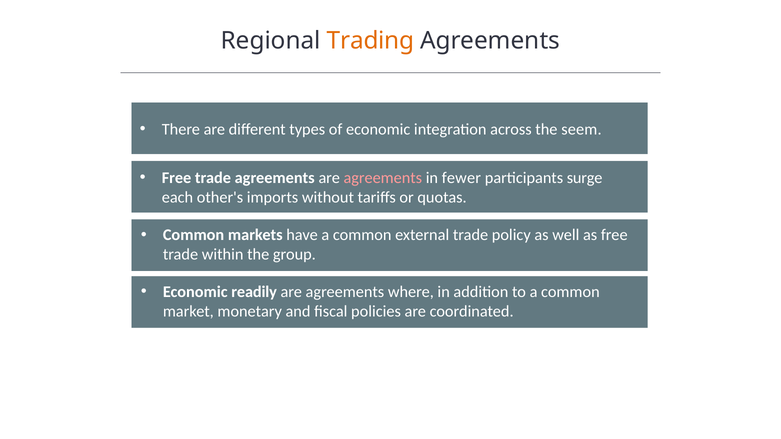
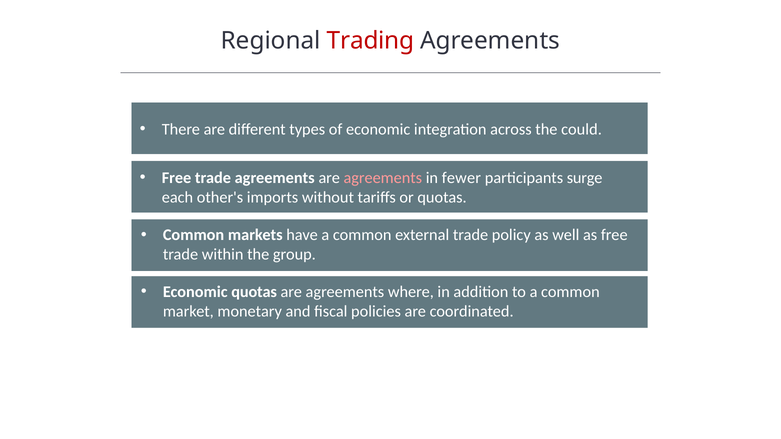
Trading colour: orange -> red
seem: seem -> could
Economic readily: readily -> quotas
